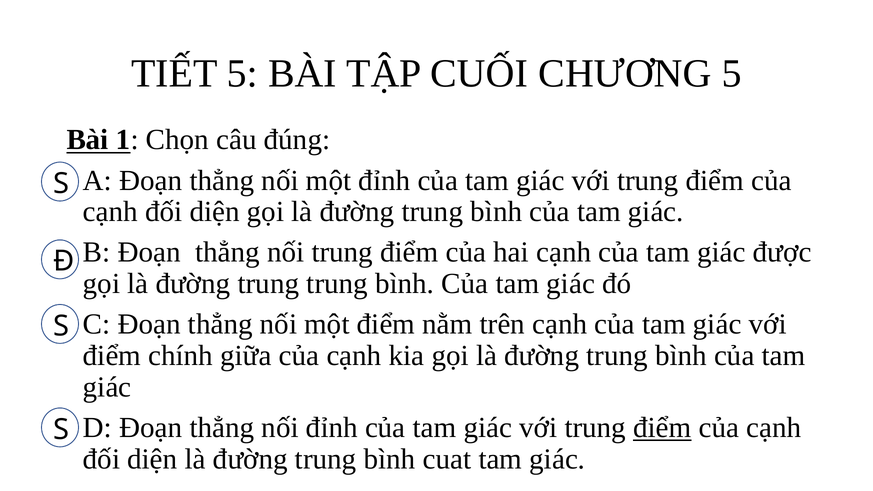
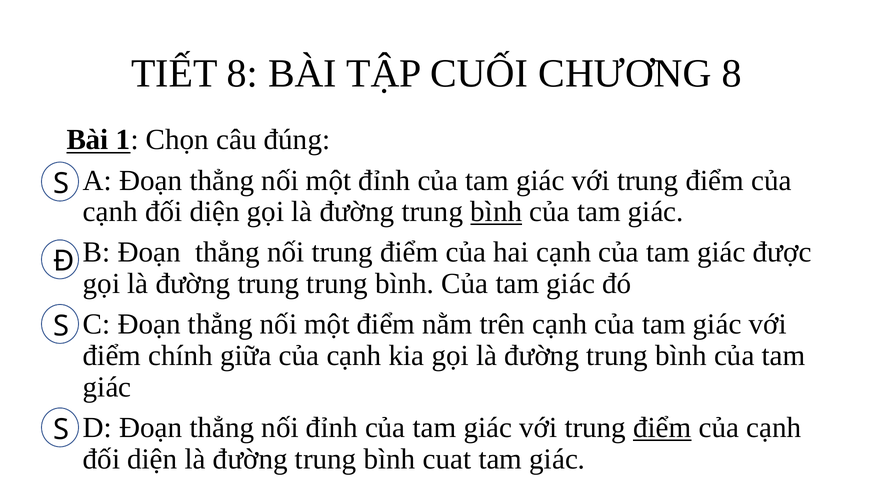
TIẾT 5: 5 -> 8
CHƯƠNG 5: 5 -> 8
bình at (496, 212) underline: none -> present
